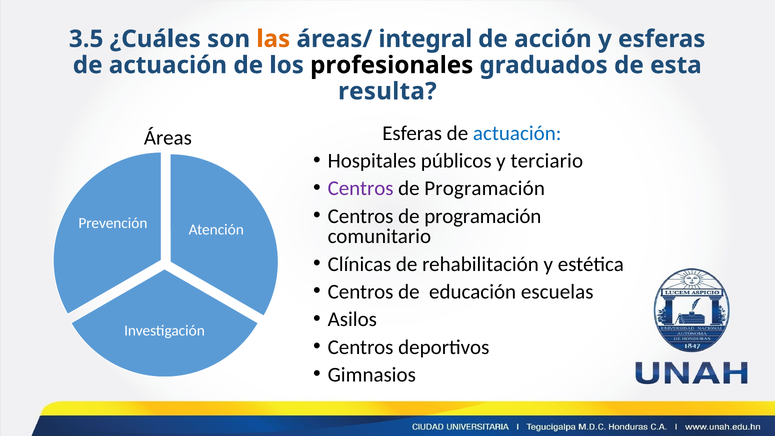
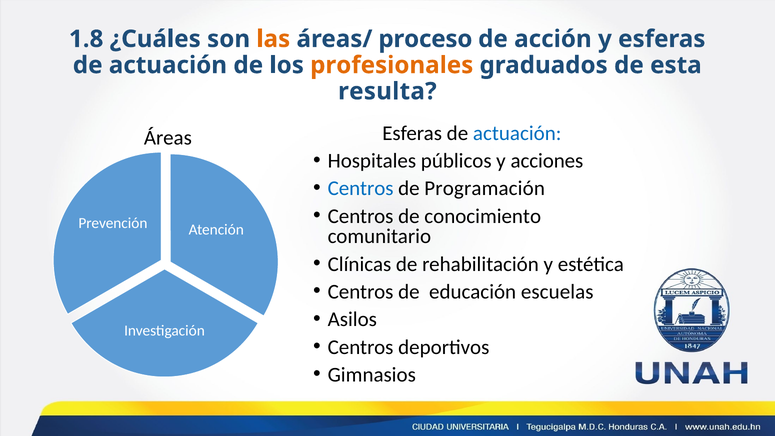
3.5: 3.5 -> 1.8
integral: integral -> proceso
profesionales colour: black -> orange
terciario: terciario -> acciones
Centros at (361, 188) colour: purple -> blue
programación at (483, 216): programación -> conocimiento
